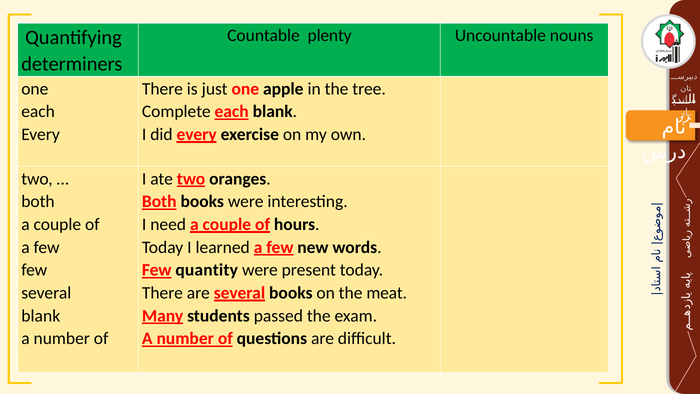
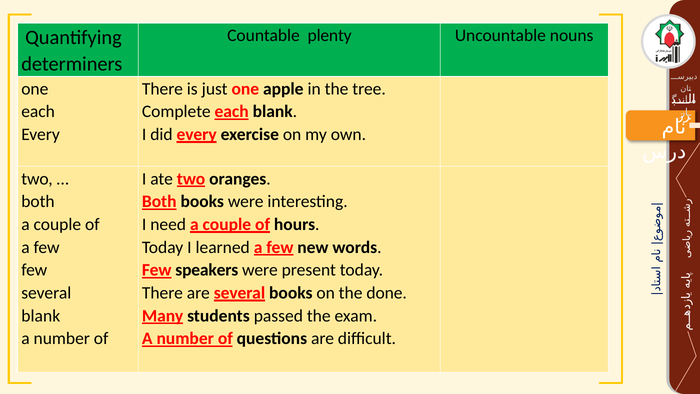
quantity: quantity -> speakers
meat: meat -> done
